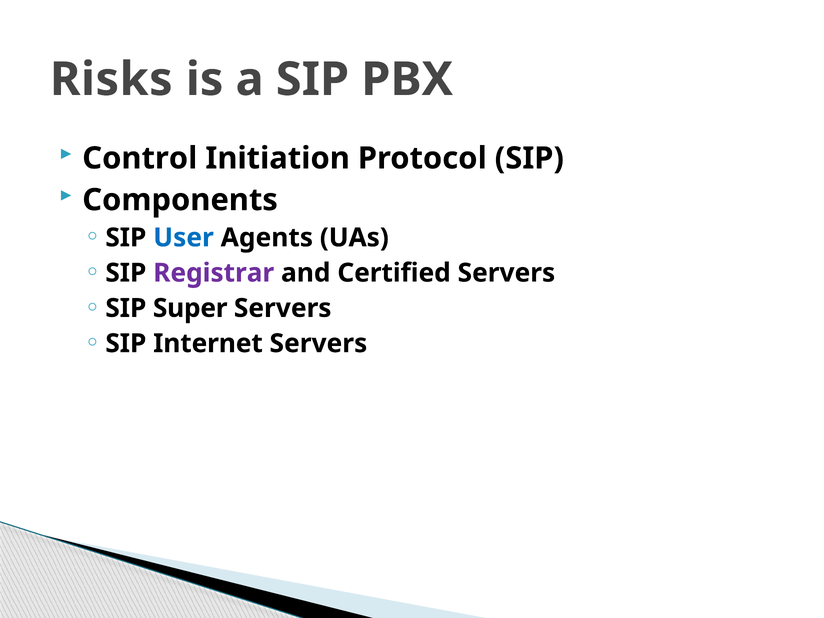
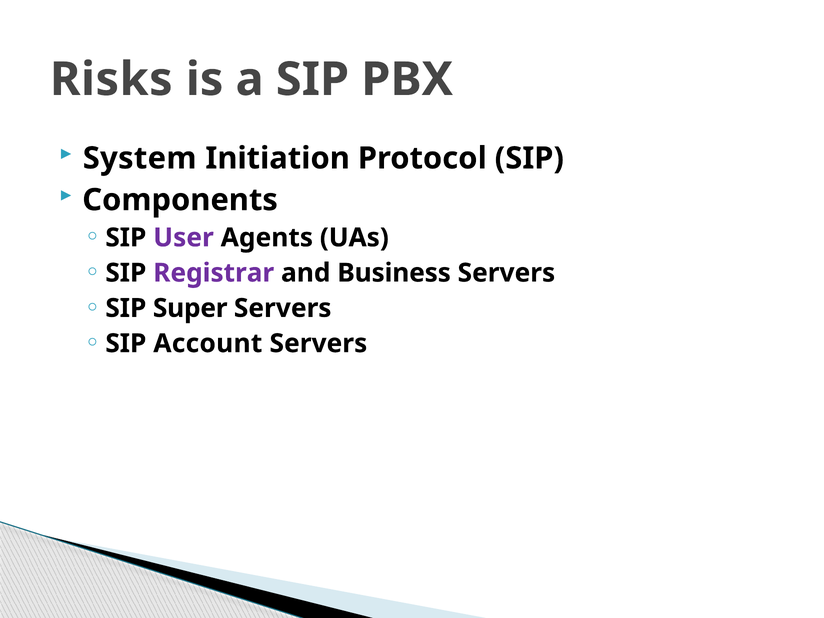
Control: Control -> System
User colour: blue -> purple
Certified: Certified -> Business
Internet: Internet -> Account
